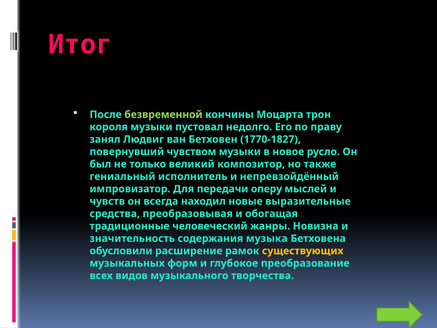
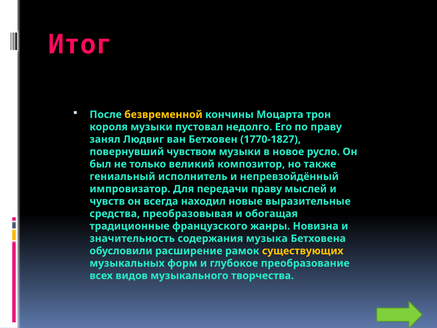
безвременной colour: light green -> yellow
передачи оперу: оперу -> праву
человеческий: человеческий -> французского
